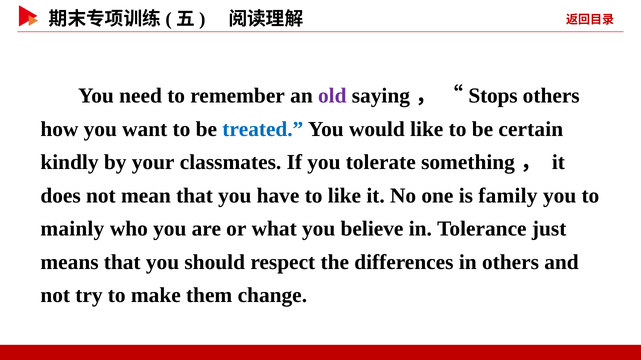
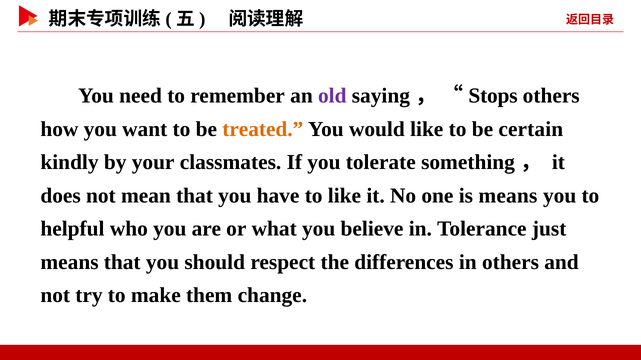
treated colour: blue -> orange
is family: family -> means
mainly: mainly -> helpful
